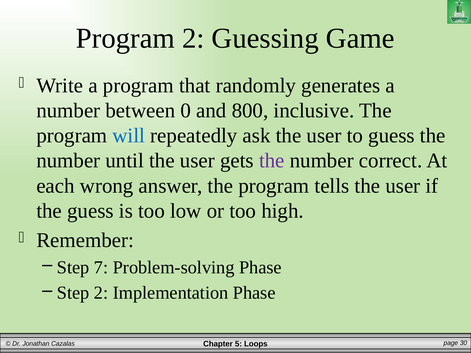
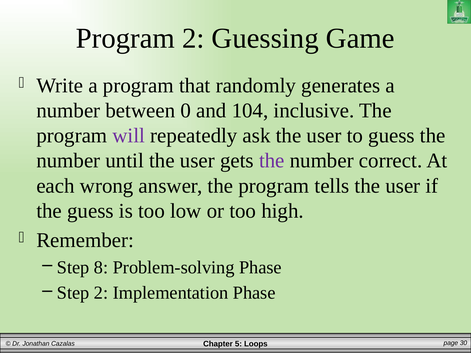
800: 800 -> 104
will colour: blue -> purple
7: 7 -> 8
